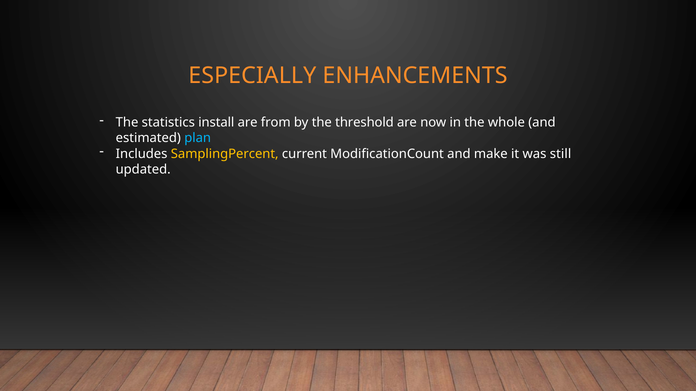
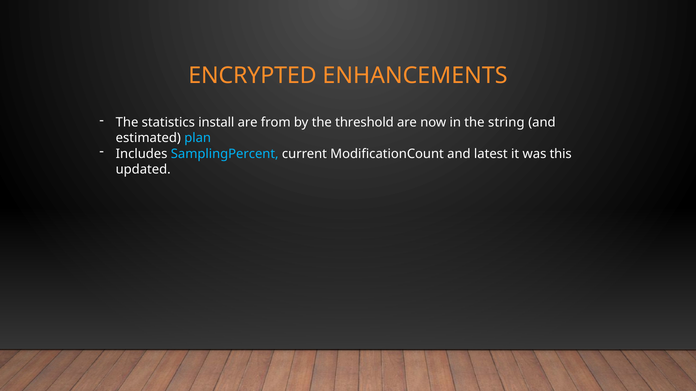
ESPECIALLY: ESPECIALLY -> ENCRYPTED
whole: whole -> string
SamplingPercent colour: yellow -> light blue
make: make -> latest
still: still -> this
